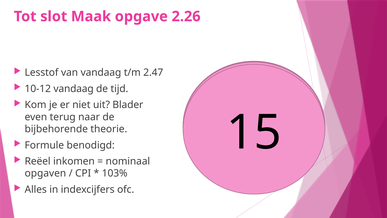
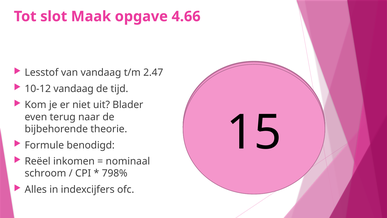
2.26: 2.26 -> 4.66
opgaven: opgaven -> schroom
103%: 103% -> 798%
